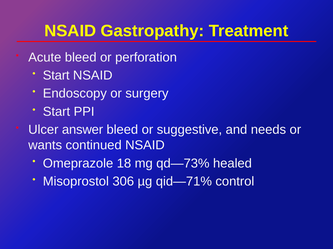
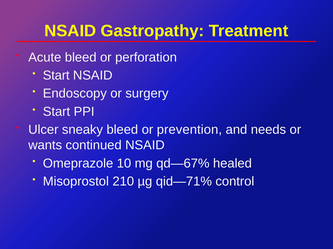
answer: answer -> sneaky
suggestive: suggestive -> prevention
18: 18 -> 10
qd—73%: qd—73% -> qd—67%
306: 306 -> 210
